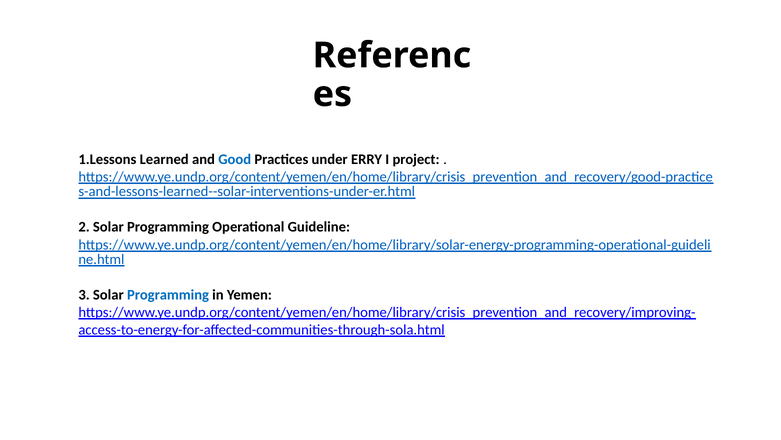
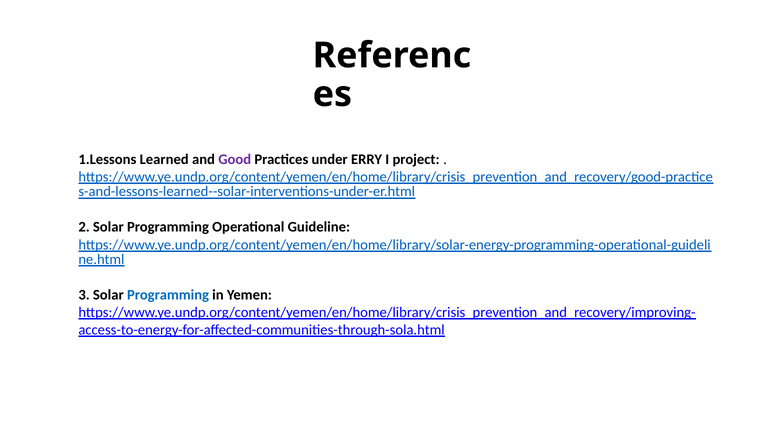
Good colour: blue -> purple
